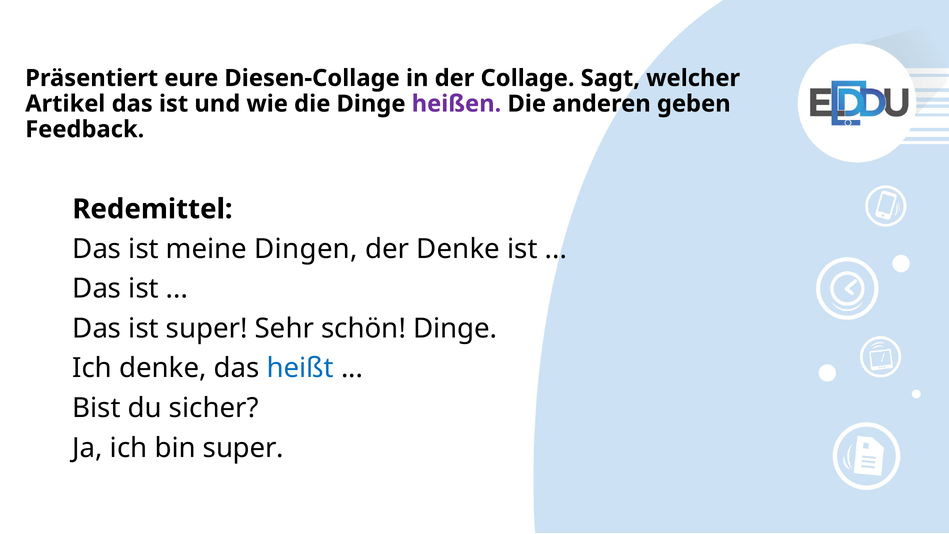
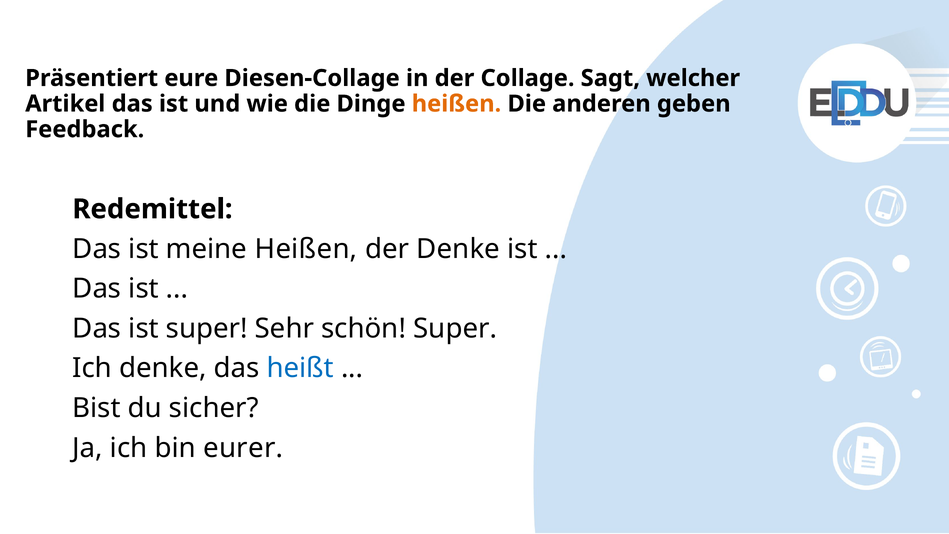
heißen at (456, 104) colour: purple -> orange
meine Dingen: Dingen -> Heißen
schön Dinge: Dinge -> Super
bin super: super -> eurer
